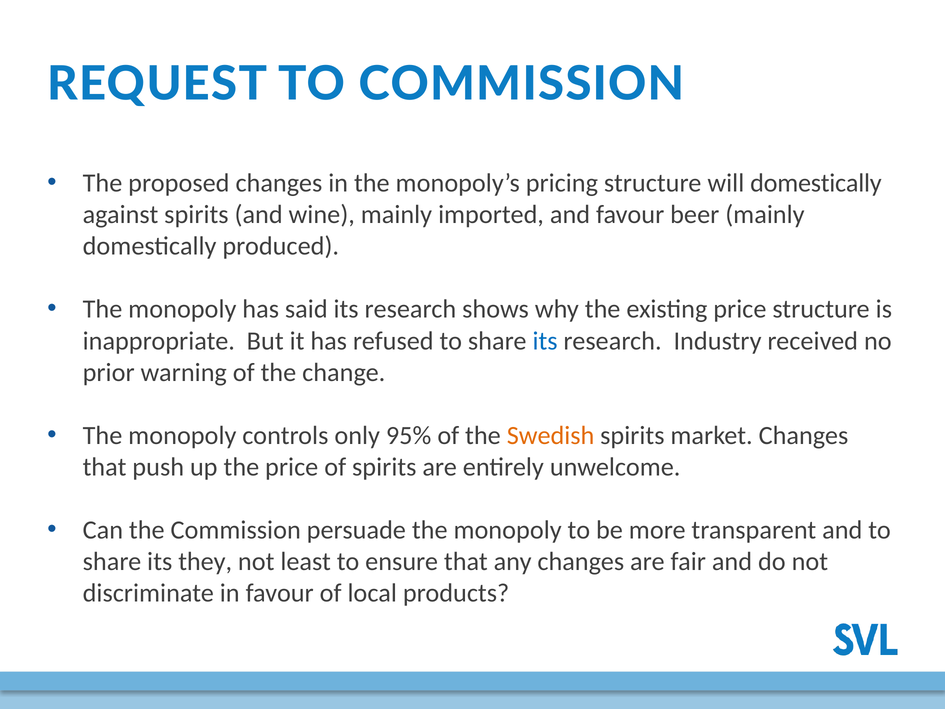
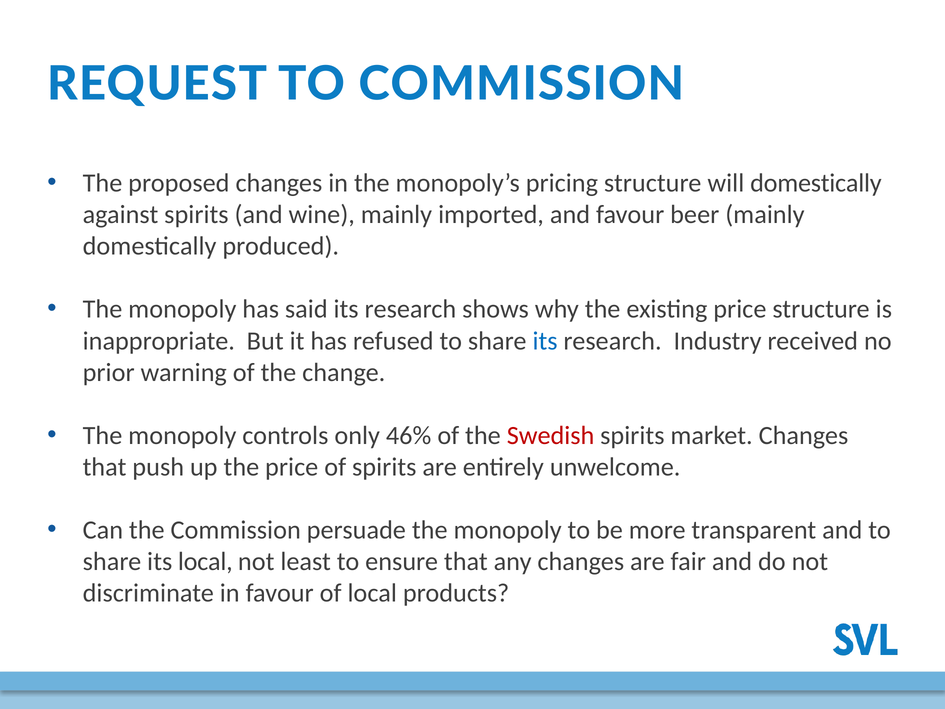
95%: 95% -> 46%
Swedish colour: orange -> red
its they: they -> local
